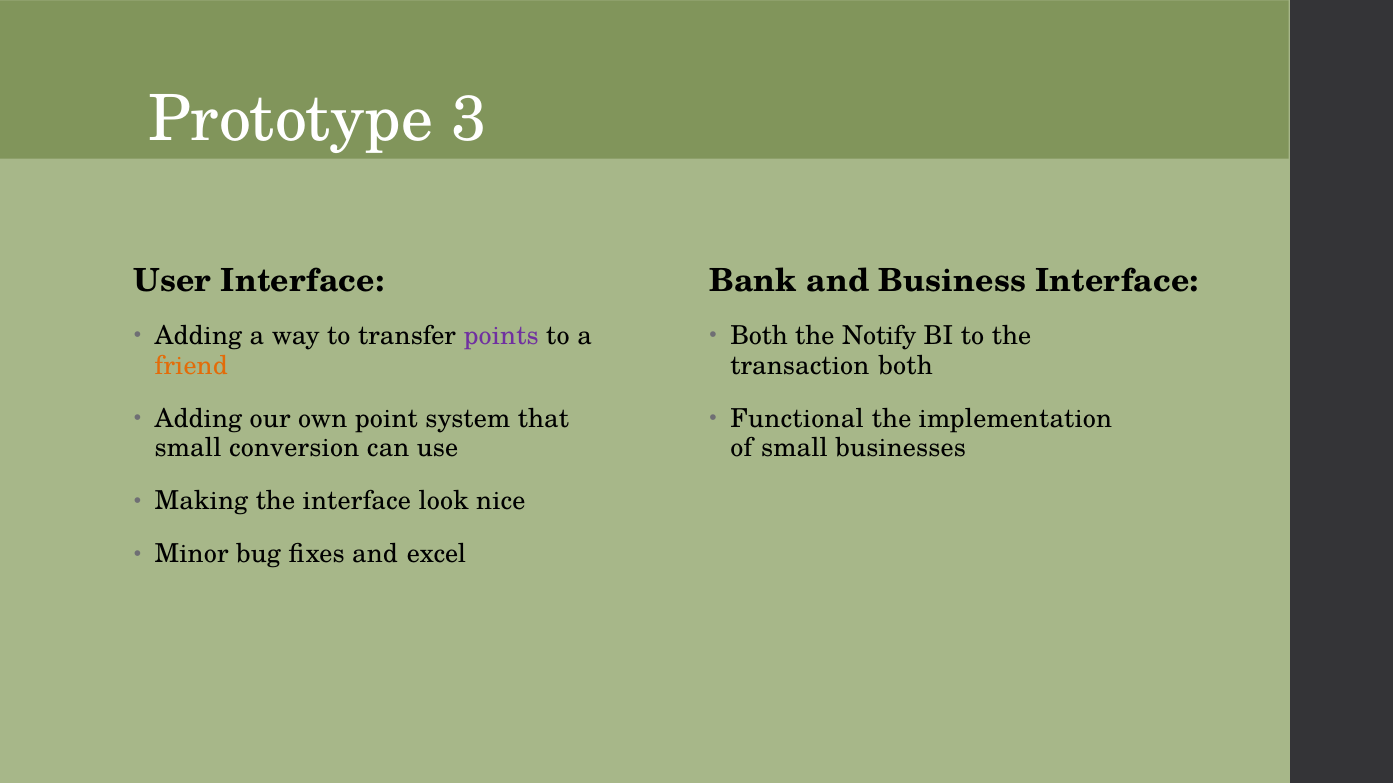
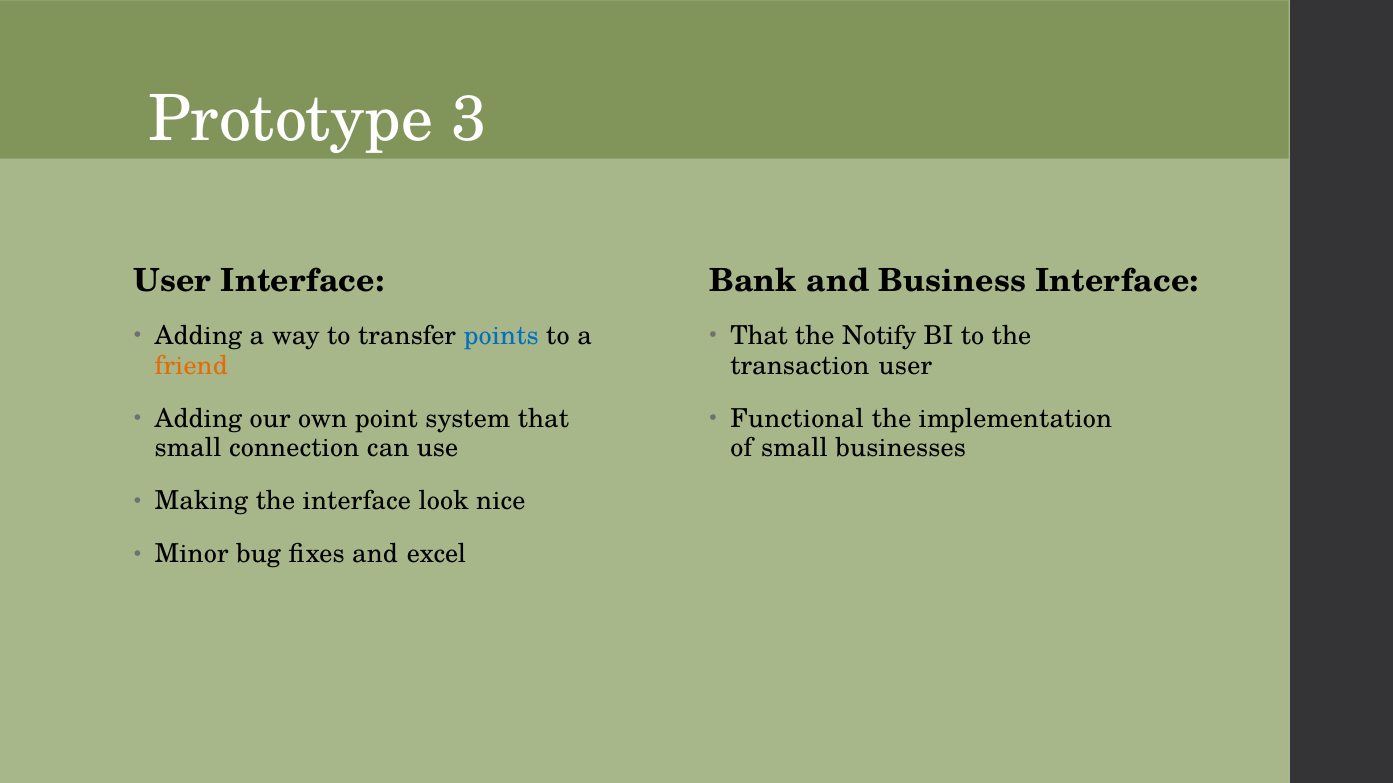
points colour: purple -> blue
Both at (759, 336): Both -> That
transaction both: both -> user
conversion: conversion -> connection
